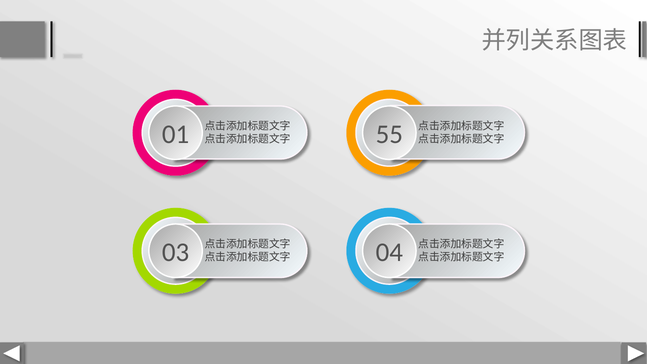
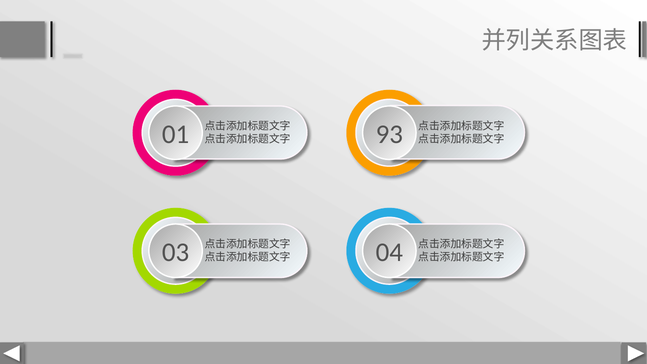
55: 55 -> 93
